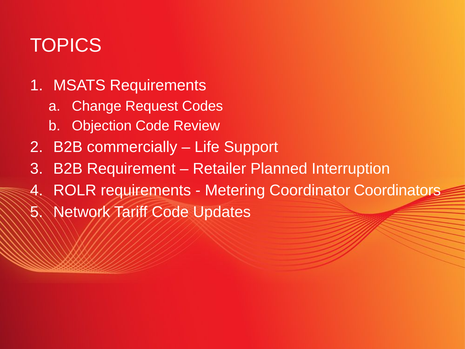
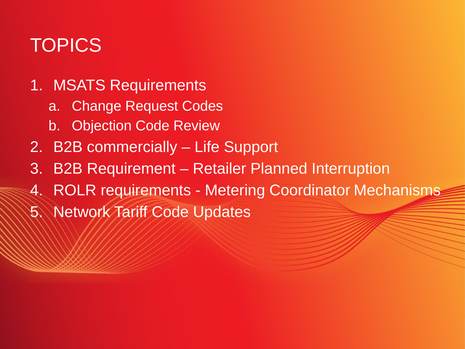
Coordinators: Coordinators -> Mechanisms
